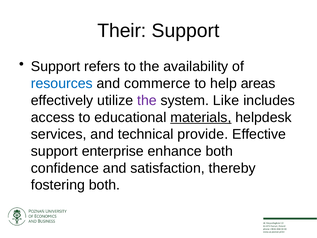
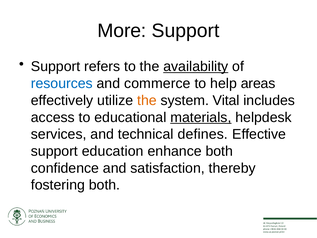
Their: Their -> More
availability underline: none -> present
the at (147, 100) colour: purple -> orange
Like: Like -> Vital
provide: provide -> defines
enterprise: enterprise -> education
